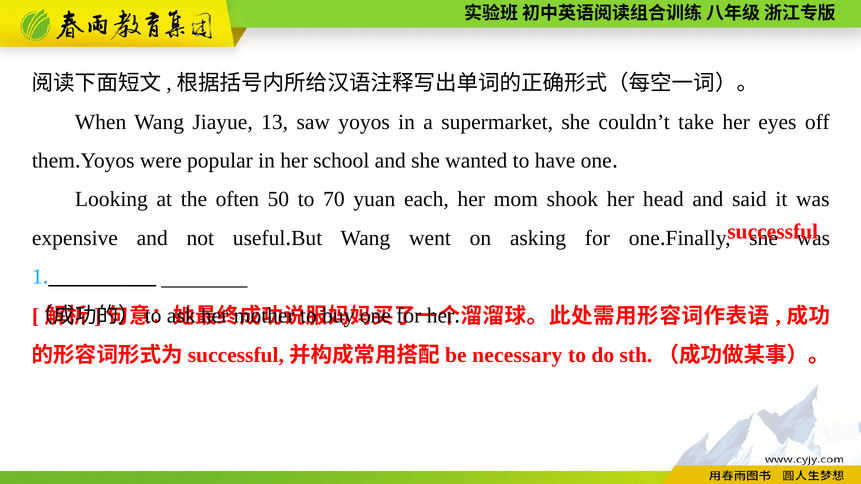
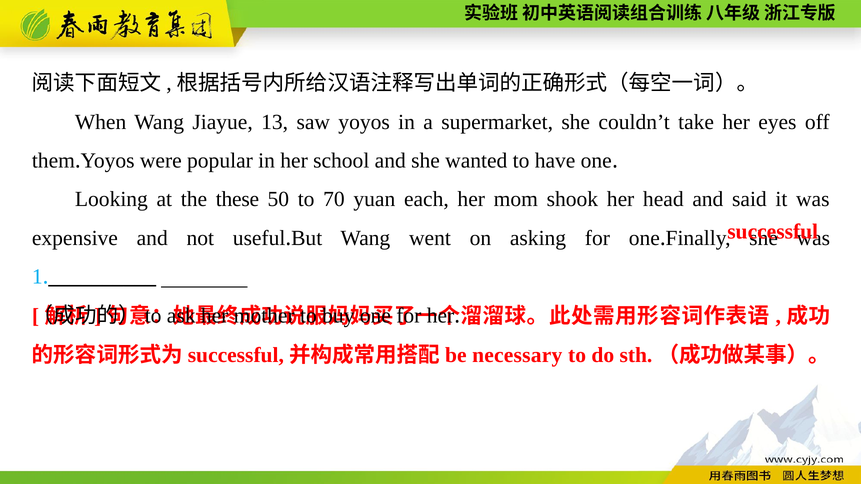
often: often -> these
